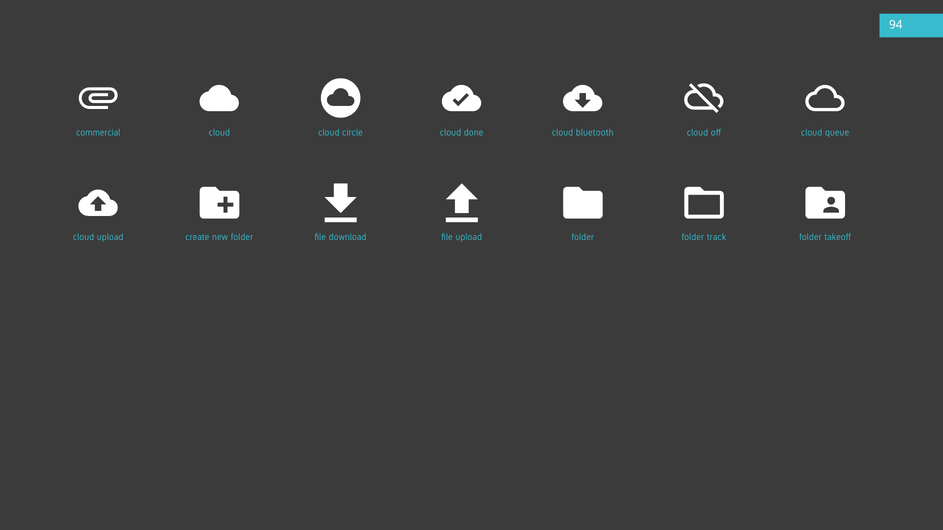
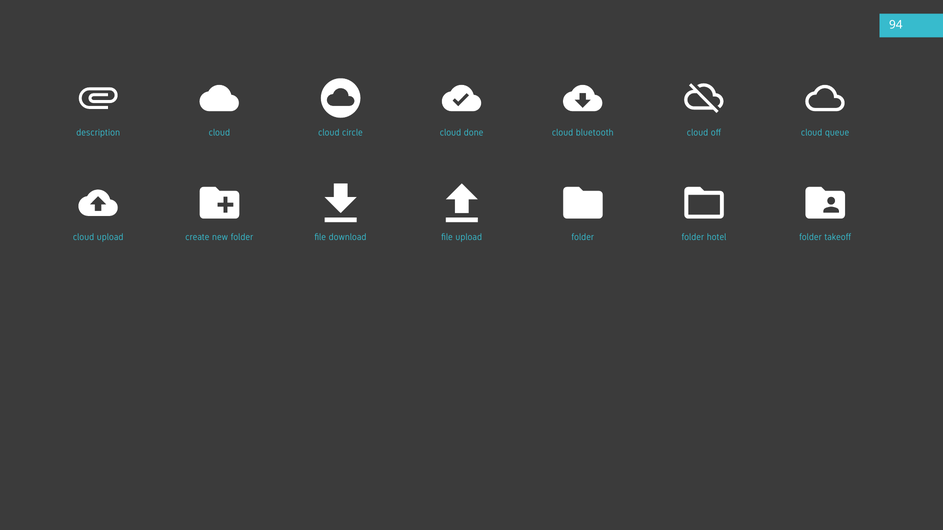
commercial: commercial -> description
track: track -> hotel
